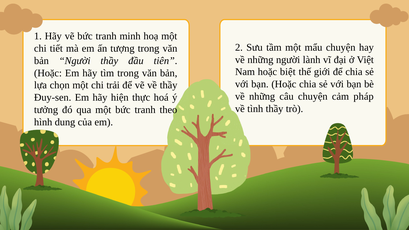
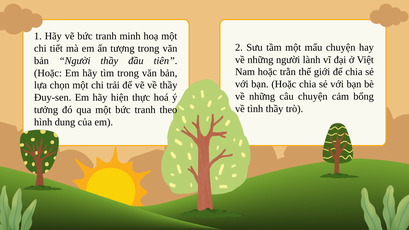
biệt: biệt -> trằn
pháp: pháp -> bổng
